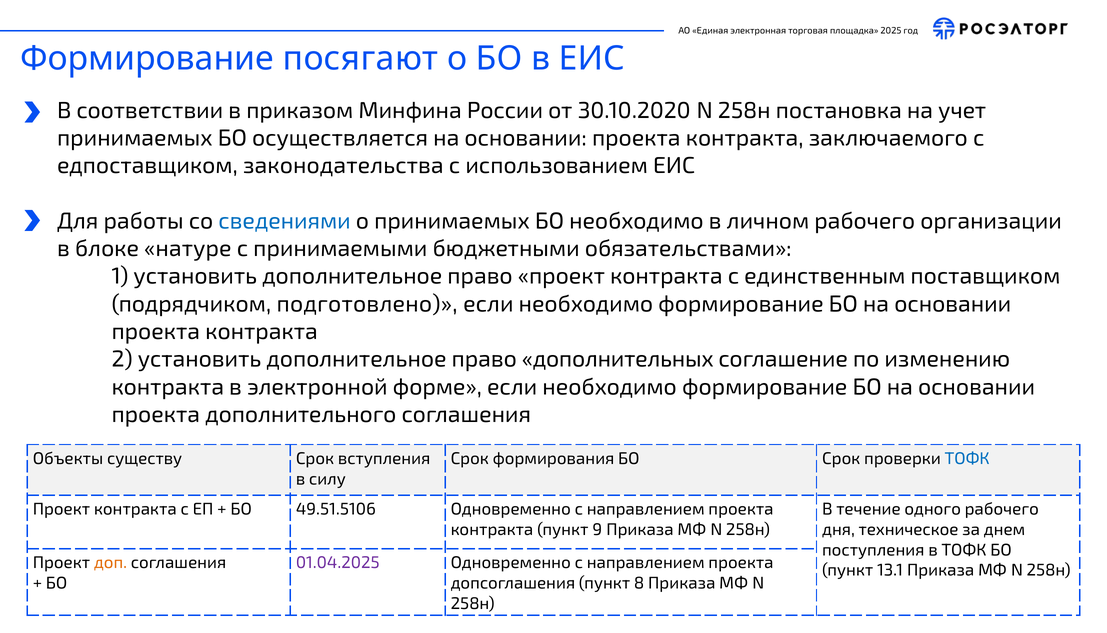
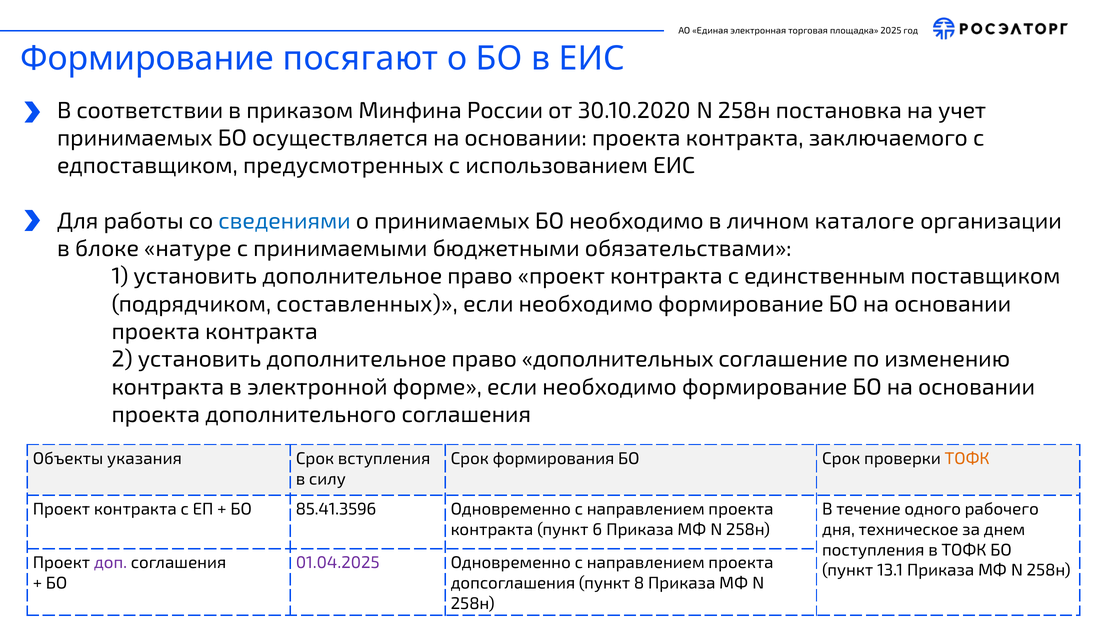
законодательства: законодательства -> предусмотренных
личном рабочего: рабочего -> каталоге
подготовлено: подготовлено -> составленных
существу: существу -> указания
ТОФК at (967, 459) colour: blue -> orange
49.51.5106: 49.51.5106 -> 85.41.3596
9: 9 -> 6
доп colour: orange -> purple
